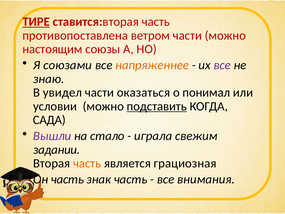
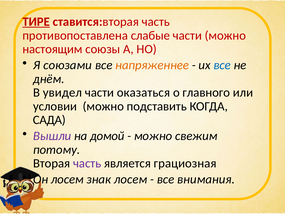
ветром: ветром -> слабые
все at (222, 65) colour: purple -> blue
знаю: знаю -> днём
понимал: понимал -> главного
подставить underline: present -> none
стало: стало -> домой
играла at (153, 136): играла -> можно
задании: задании -> потому
часть at (87, 163) colour: orange -> purple
Он часть: часть -> лосем
знак часть: часть -> лосем
